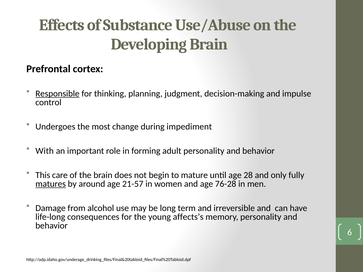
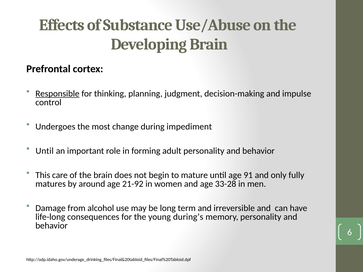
With at (45, 151): With -> Until
28: 28 -> 91
matures underline: present -> none
21-57: 21-57 -> 21-92
76-28: 76-28 -> 33-28
affects’s: affects’s -> during’s
